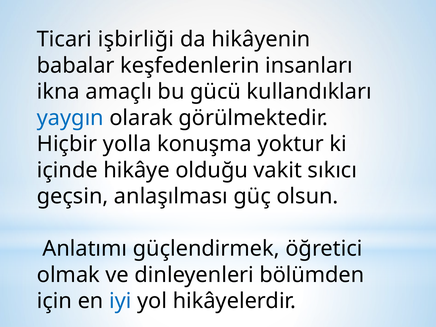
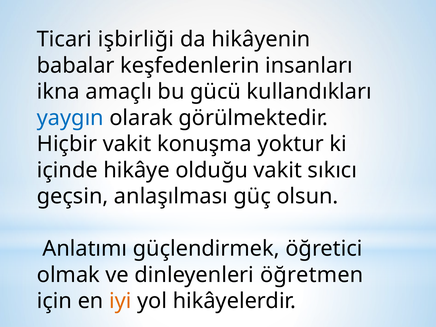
Hiçbir yolla: yolla -> vakit
bölümden: bölümden -> öğretmen
iyi colour: blue -> orange
